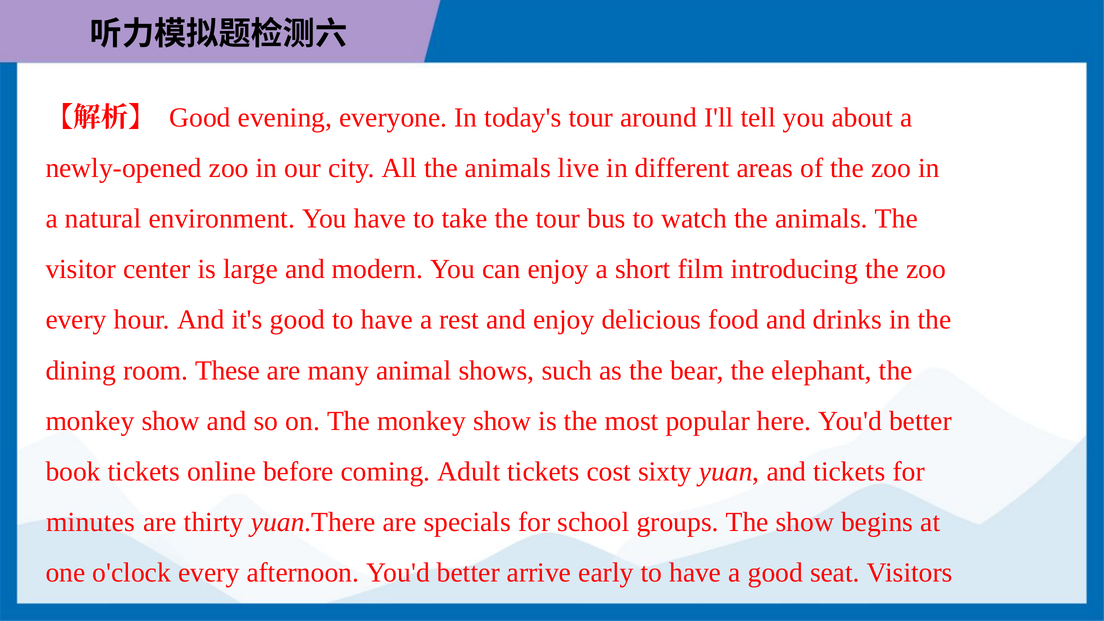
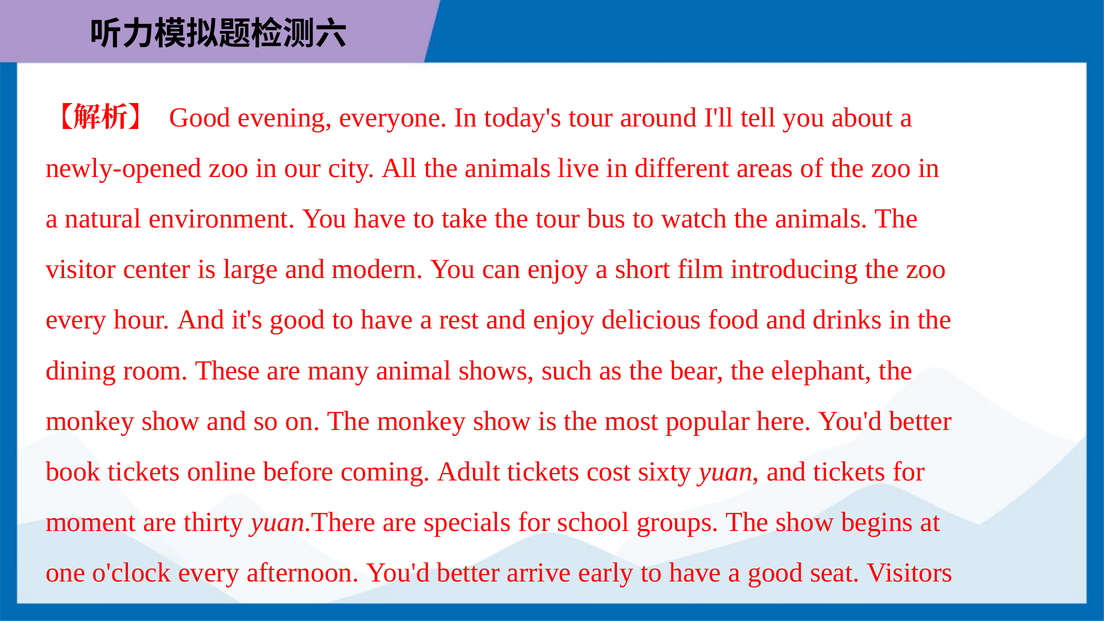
minutes: minutes -> moment
